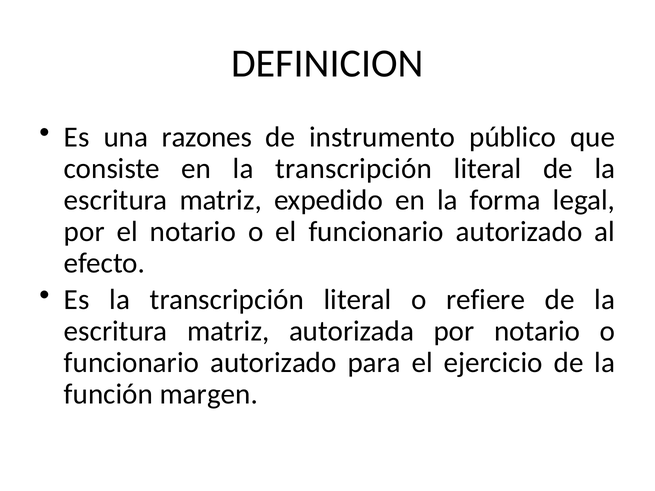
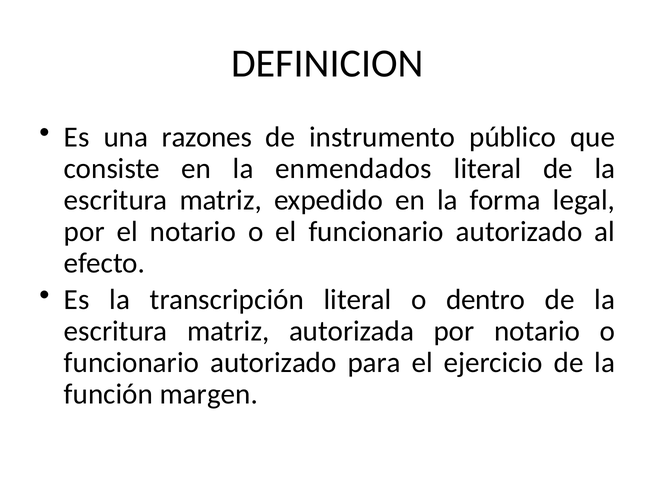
en la transcripción: transcripción -> enmendados
refiere: refiere -> dentro
